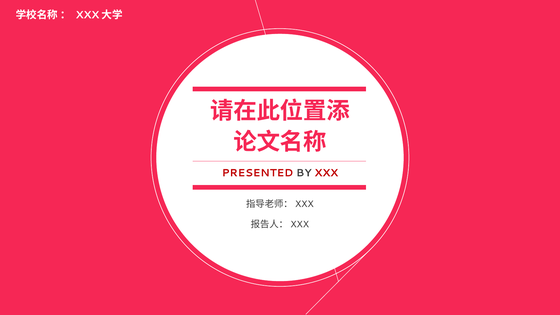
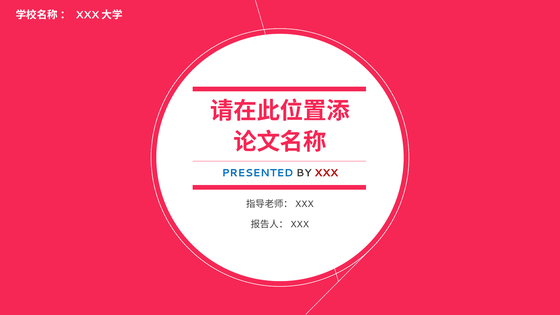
PRESENTED colour: red -> blue
